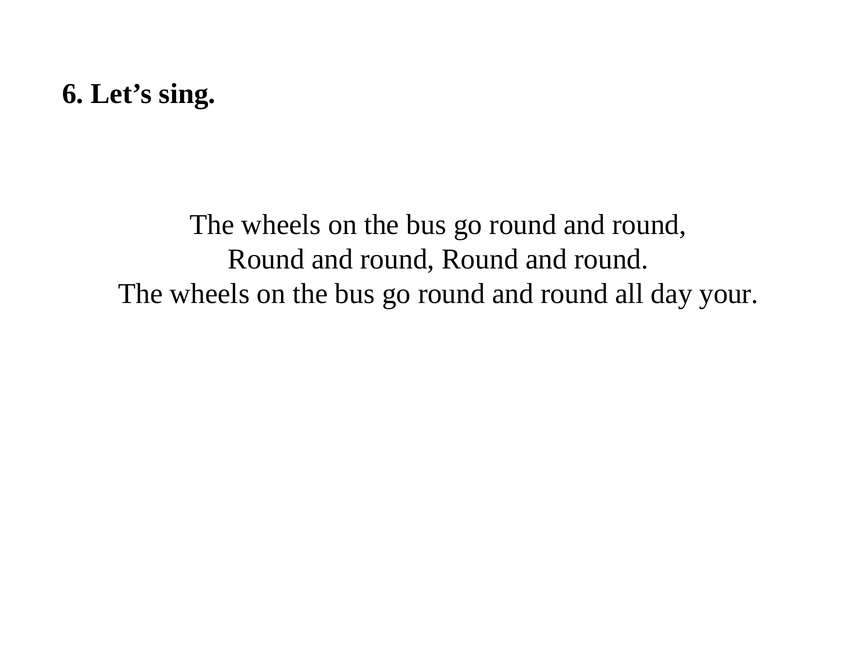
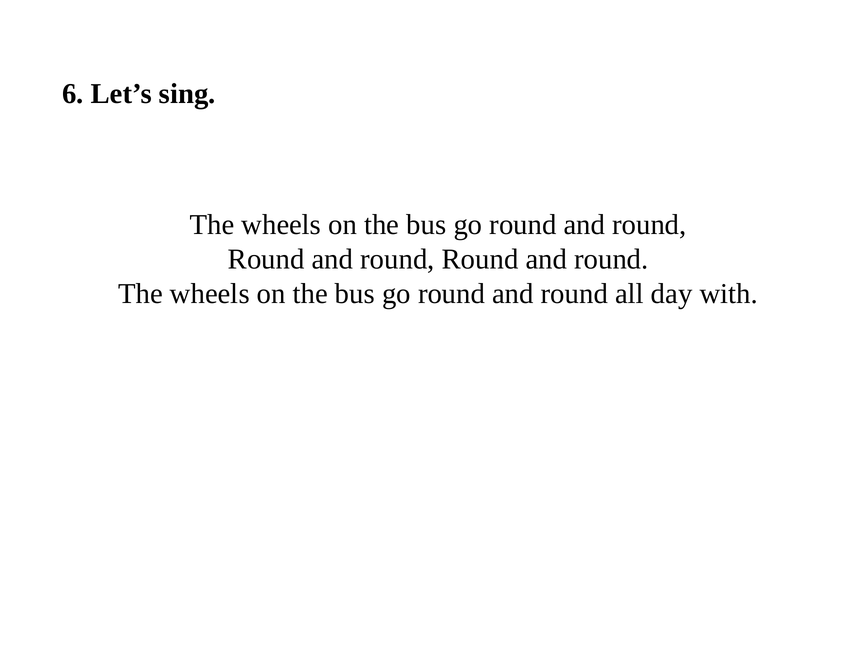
your: your -> with
